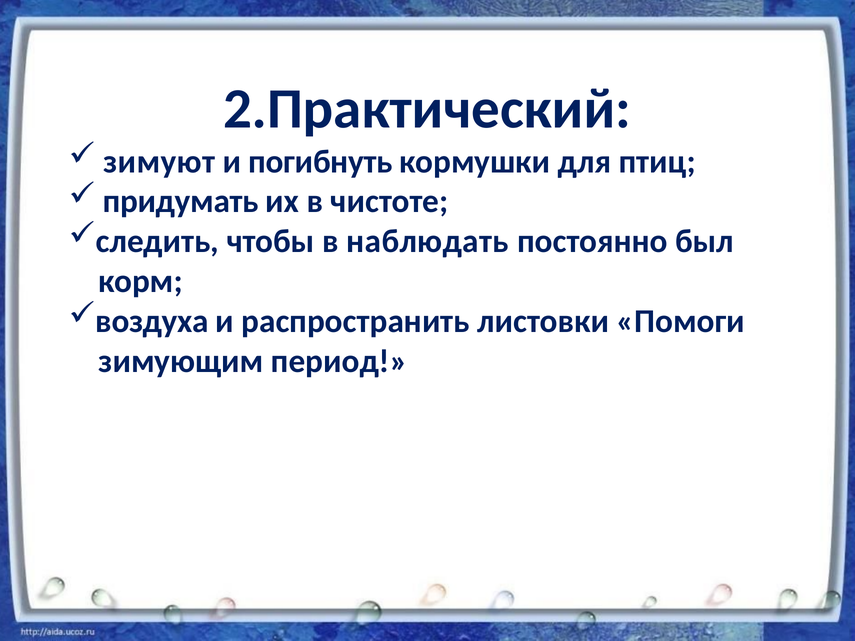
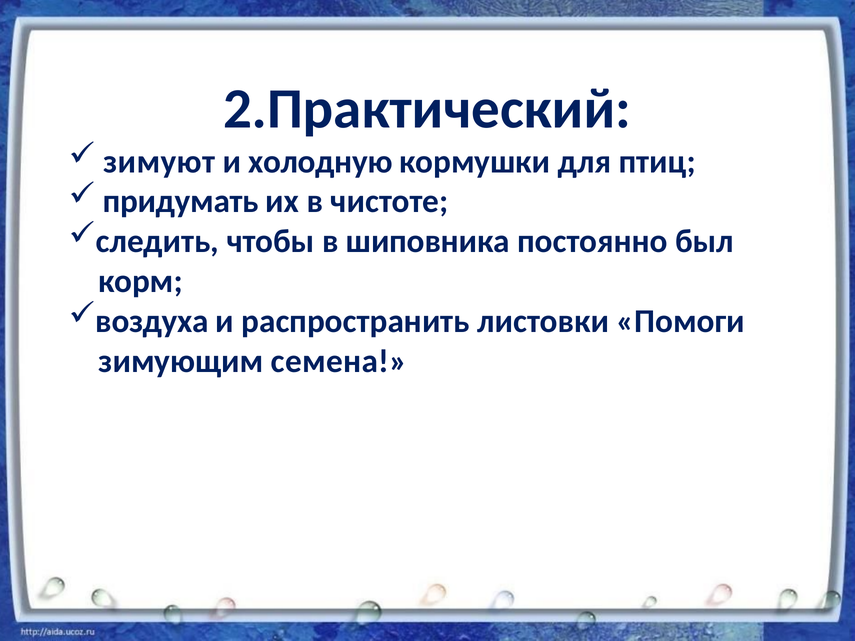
погибнуть: погибнуть -> холодную
наблюдать: наблюдать -> шиповника
период: период -> семена
